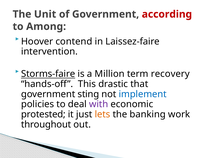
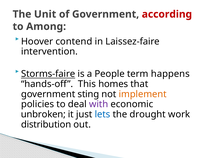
Million: Million -> People
recovery: recovery -> happens
drastic: drastic -> homes
implement colour: blue -> orange
protested: protested -> unbroken
lets colour: orange -> blue
banking: banking -> drought
throughout: throughout -> distribution
